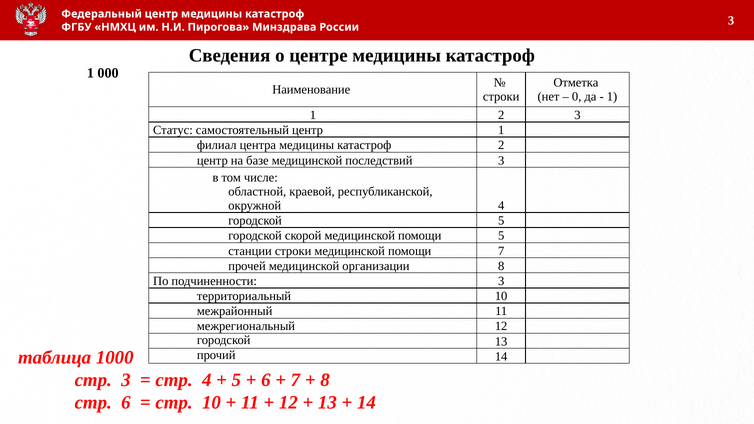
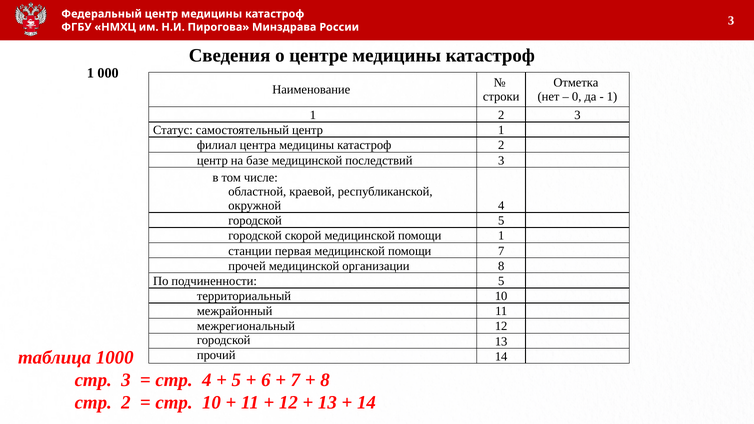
помощи 5: 5 -> 1
станции строки: строки -> первая
подчиненности 3: 3 -> 5
стр 6: 6 -> 2
